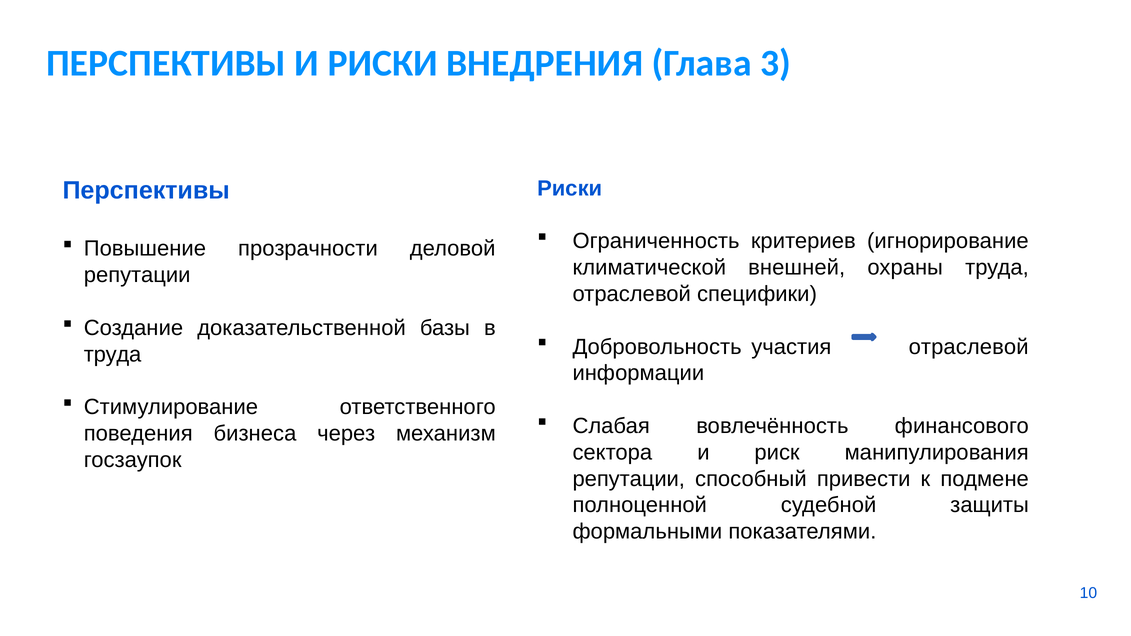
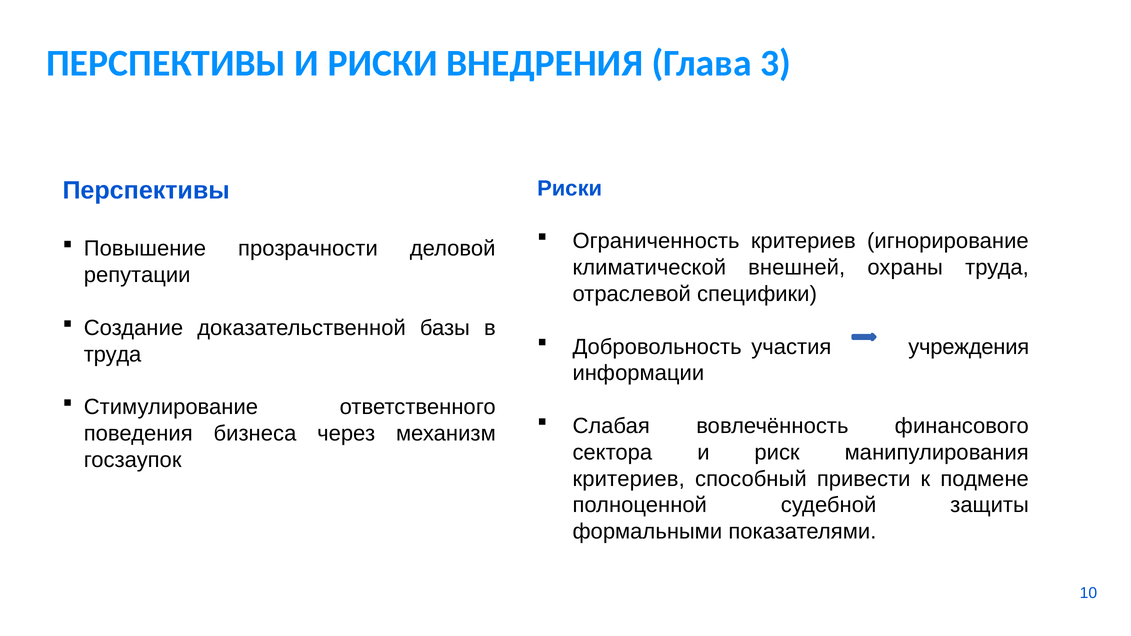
участия отраслевой: отраслевой -> учреждения
репутации at (629, 479): репутации -> критериев
